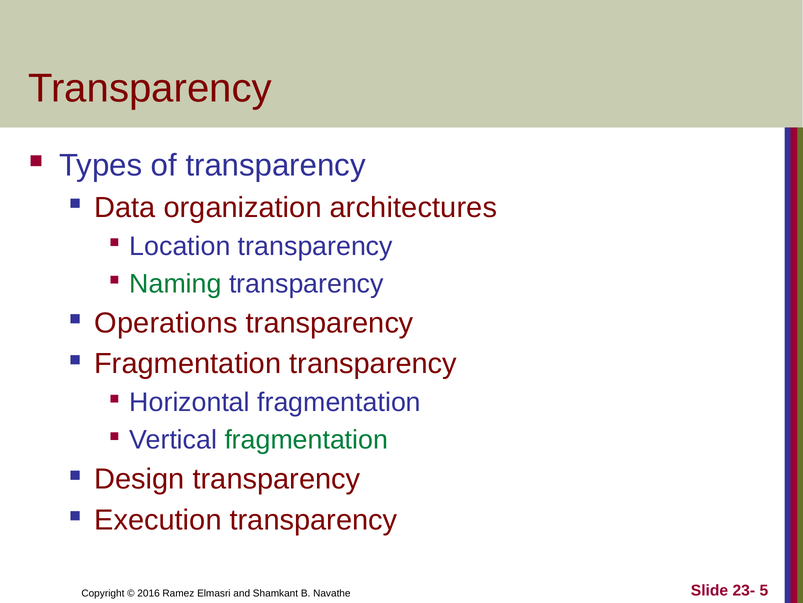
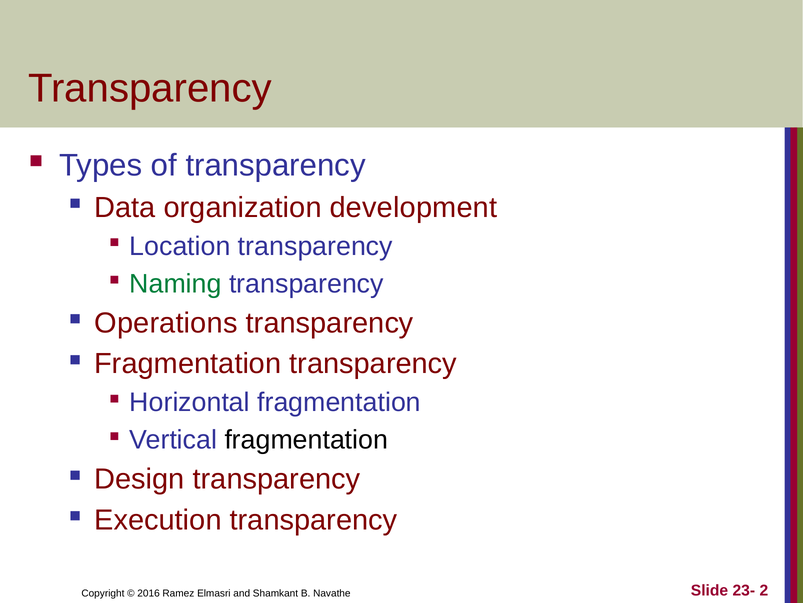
architectures: architectures -> development
fragmentation at (306, 439) colour: green -> black
5: 5 -> 2
